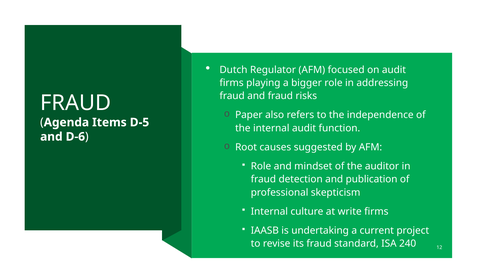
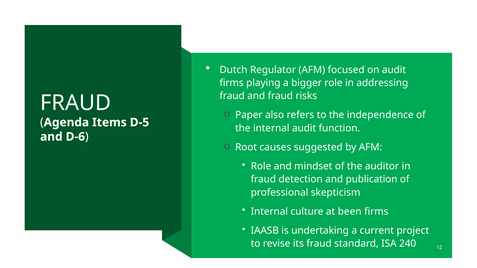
write: write -> been
